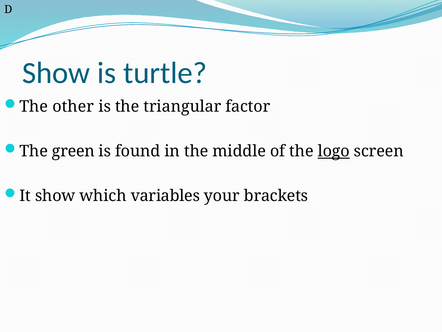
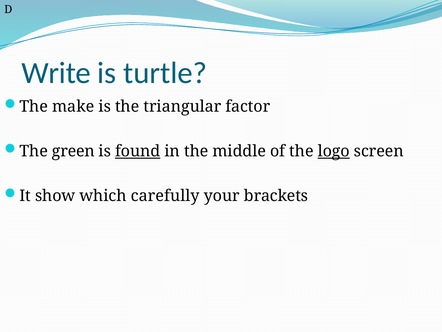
Show at (56, 73): Show -> Write
other: other -> make
found underline: none -> present
variables: variables -> carefully
